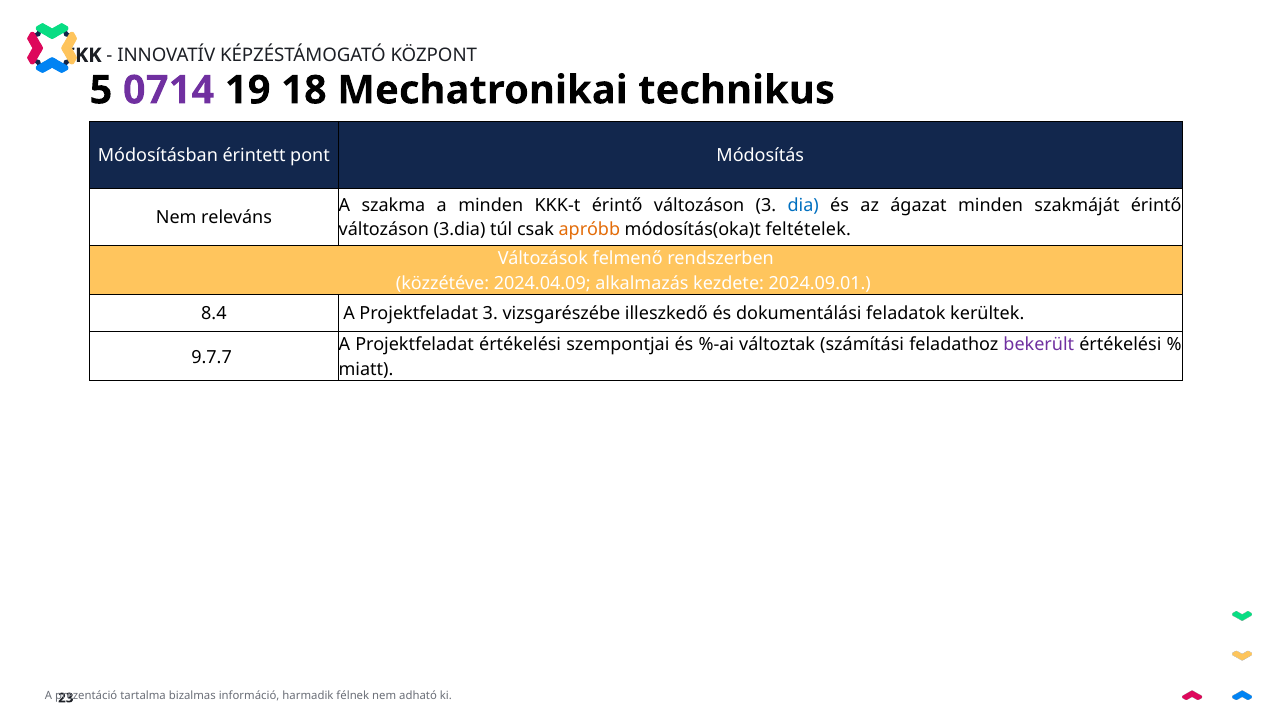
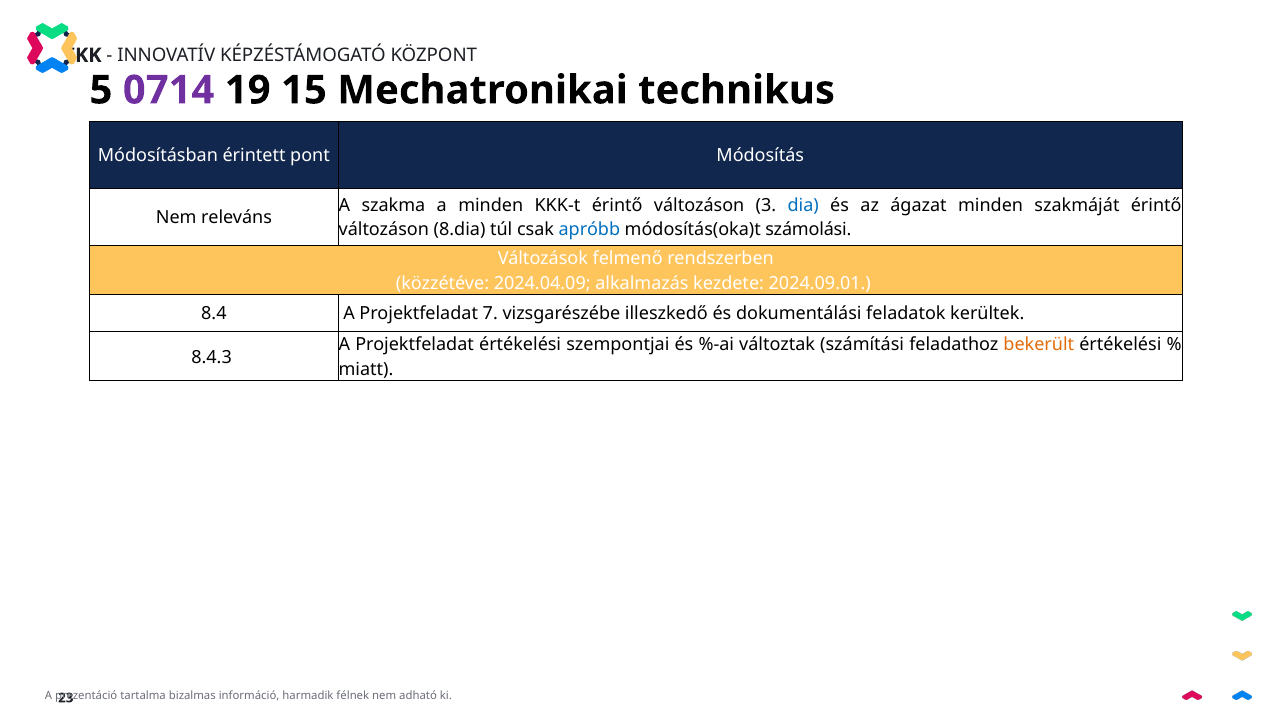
18: 18 -> 15
3.dia: 3.dia -> 8.dia
apróbb colour: orange -> blue
feltételek: feltételek -> számolási
Projektfeladat 3: 3 -> 7
bekerült colour: purple -> orange
9.7.7: 9.7.7 -> 8.4.3
